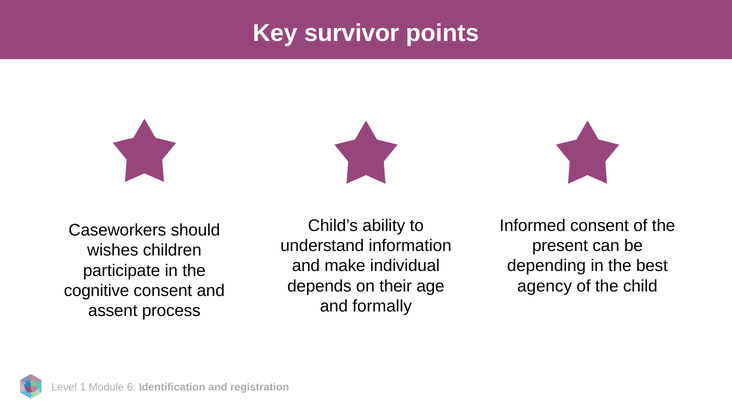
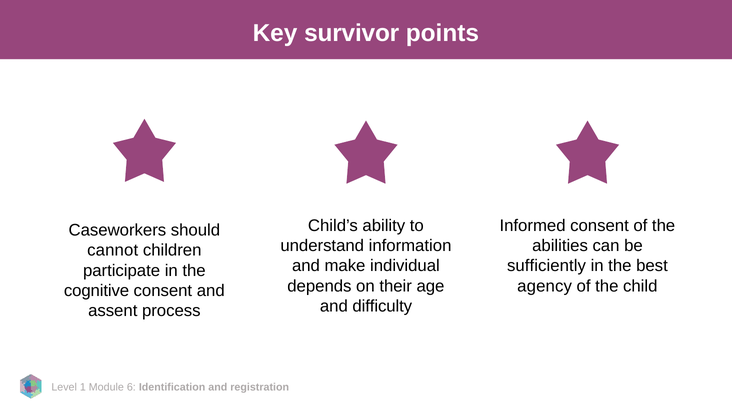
present: present -> abilities
wishes: wishes -> cannot
depending: depending -> sufficiently
formally: formally -> difficulty
